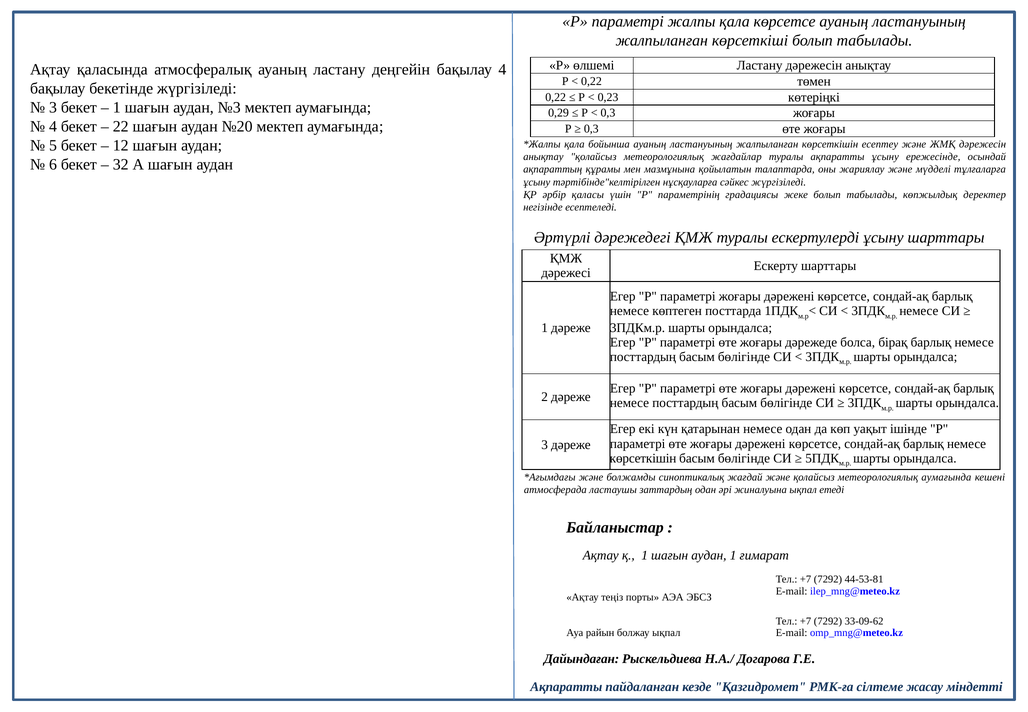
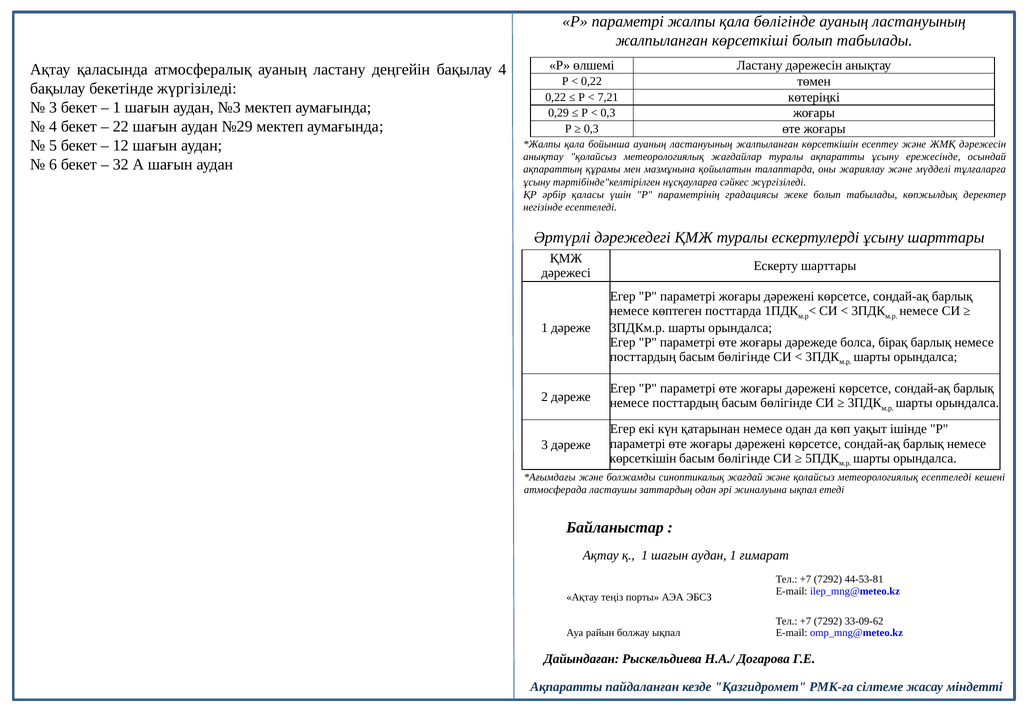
қала көрсетсе: көрсетсе -> бөлігінде
0,23: 0,23 -> 7,21
№20: №20 -> №29
метеорологиялық аумағында: аумағында -> есептеледі
